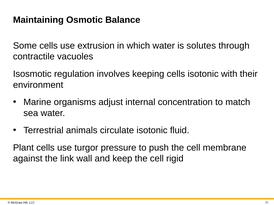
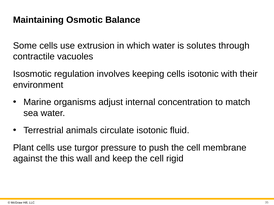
link: link -> this
